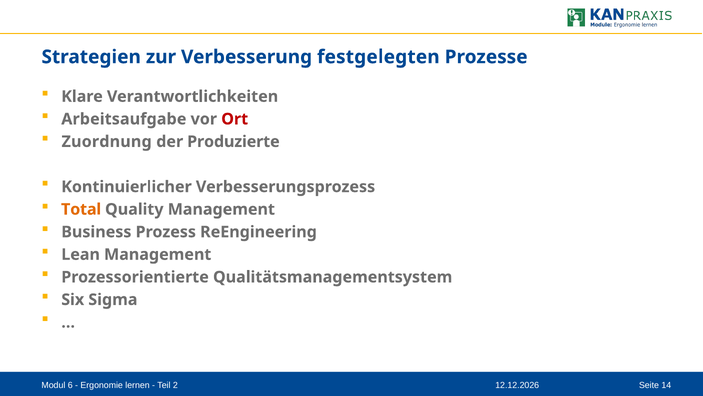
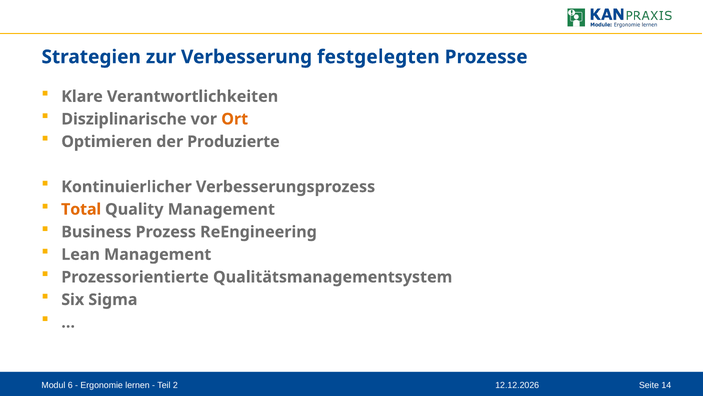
Arbeitsaufgabe: Arbeitsaufgabe -> Disziplinarische
Ort colour: red -> orange
Zuordnung: Zuordnung -> Optimieren
